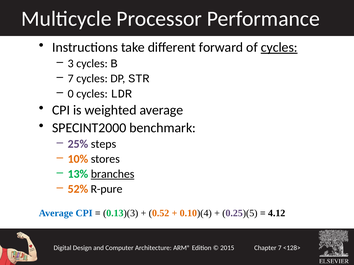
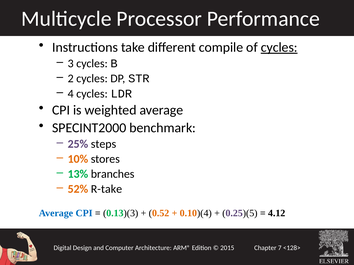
forward: forward -> compile
7 at (71, 79): 7 -> 2
0: 0 -> 4
branches underline: present -> none
R-pure: R-pure -> R-take
